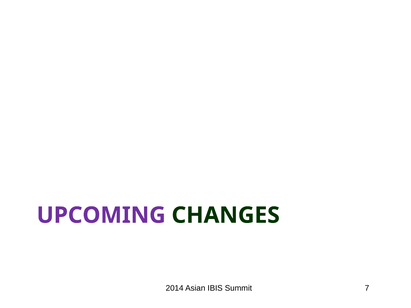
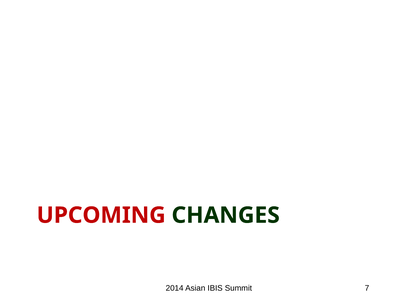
UPCOMING colour: purple -> red
